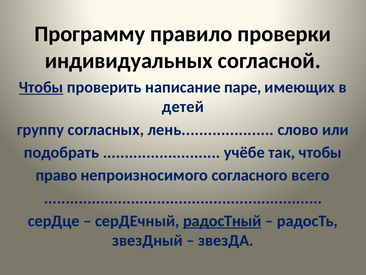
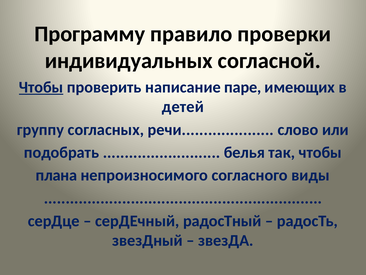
лень: лень -> речи
учёбе: учёбе -> белья
право: право -> плана
всего: всего -> виды
радосТный underline: present -> none
